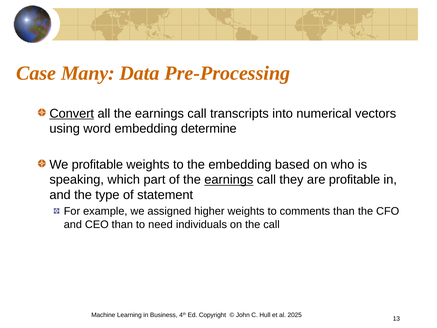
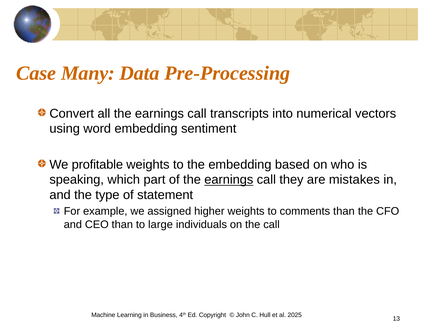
Convert underline: present -> none
determine: determine -> sentiment
are profitable: profitable -> mistakes
need: need -> large
